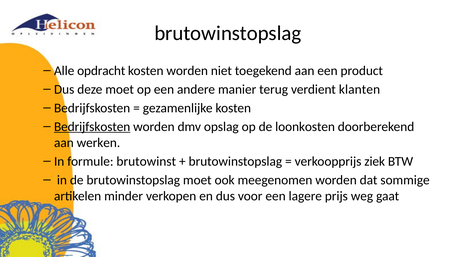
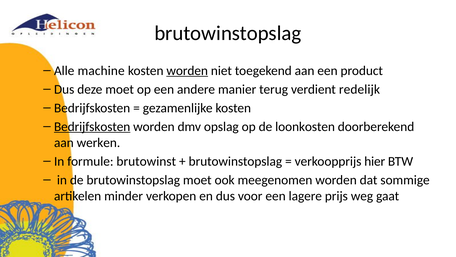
opdracht: opdracht -> machine
worden at (187, 70) underline: none -> present
klanten: klanten -> redelijk
ziek: ziek -> hier
